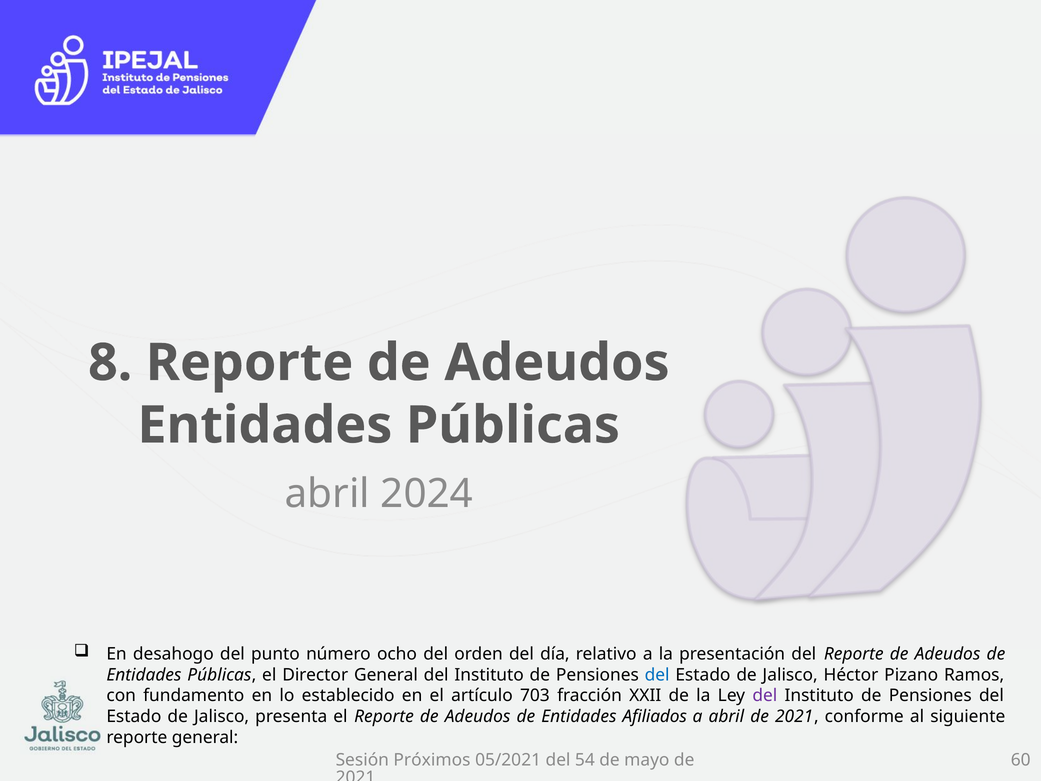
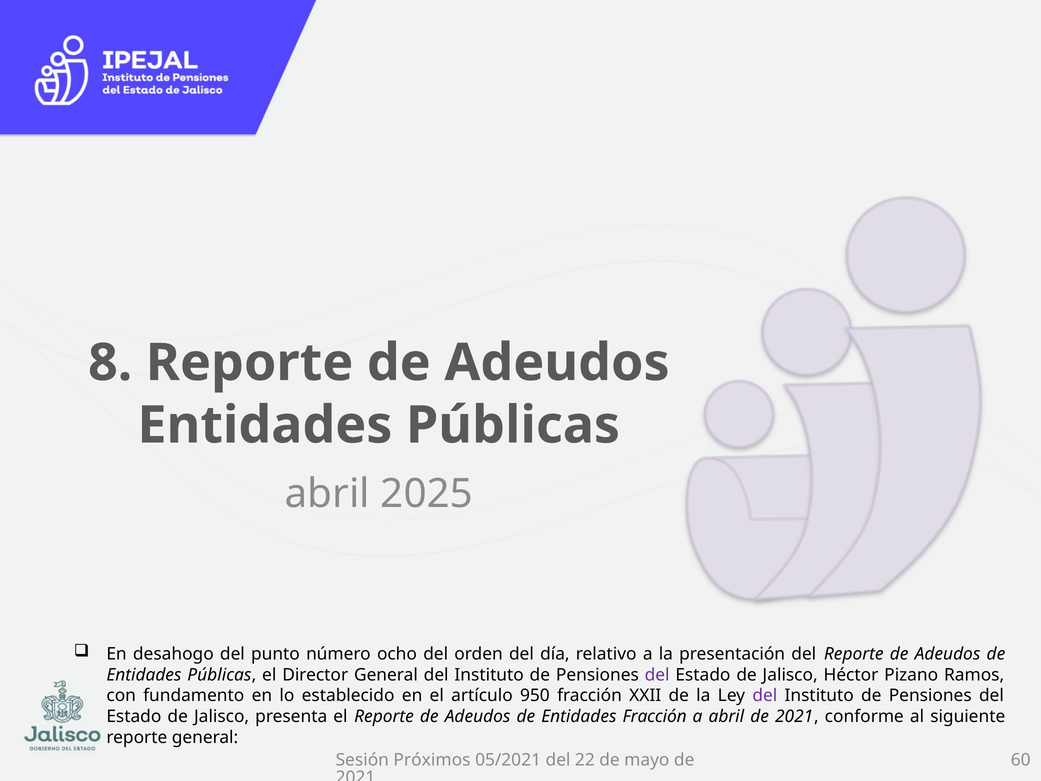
2024: 2024 -> 2025
del at (657, 675) colour: blue -> purple
703: 703 -> 950
Entidades Afiliados: Afiliados -> Fracción
54: 54 -> 22
